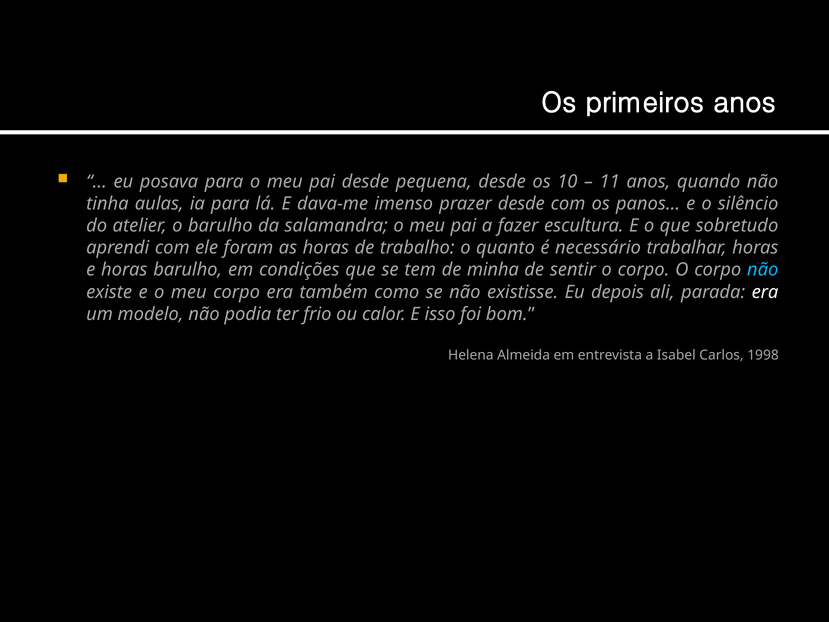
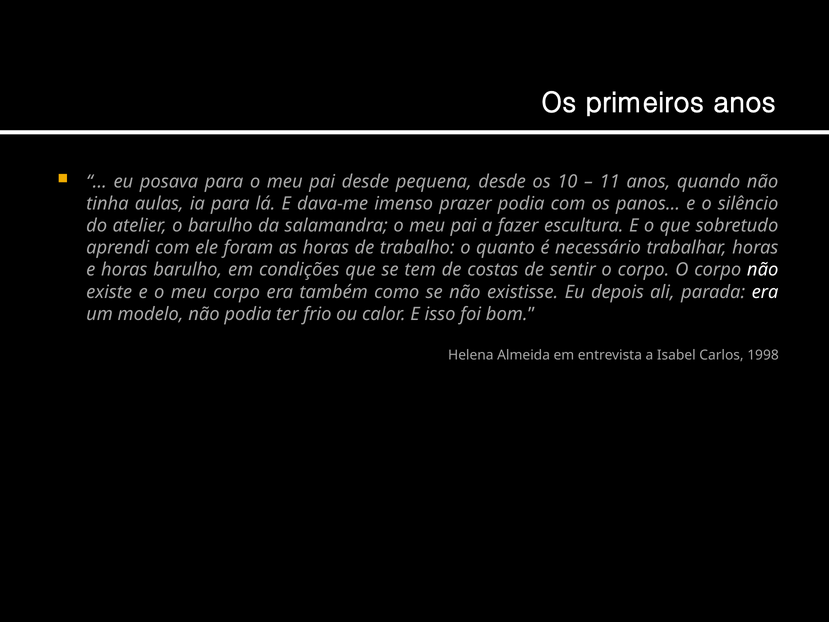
prazer desde: desde -> podia
minha: minha -> costas
não at (763, 270) colour: light blue -> white
